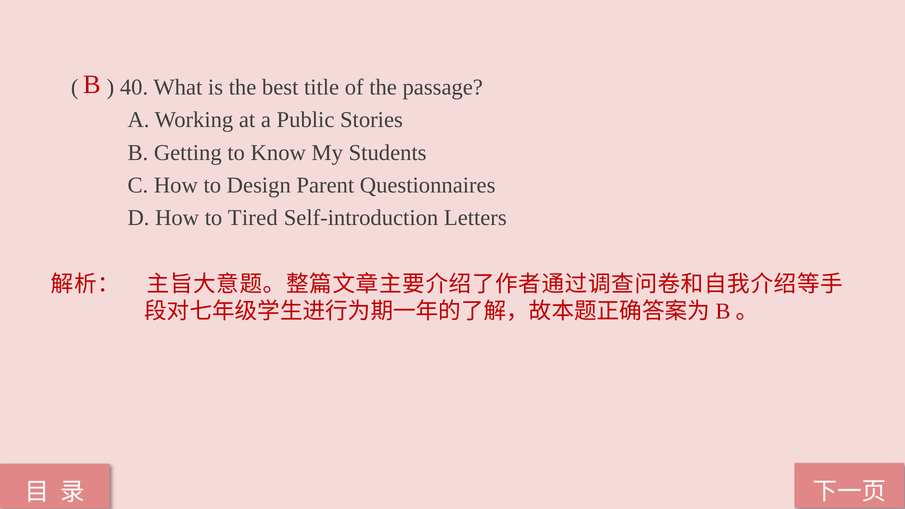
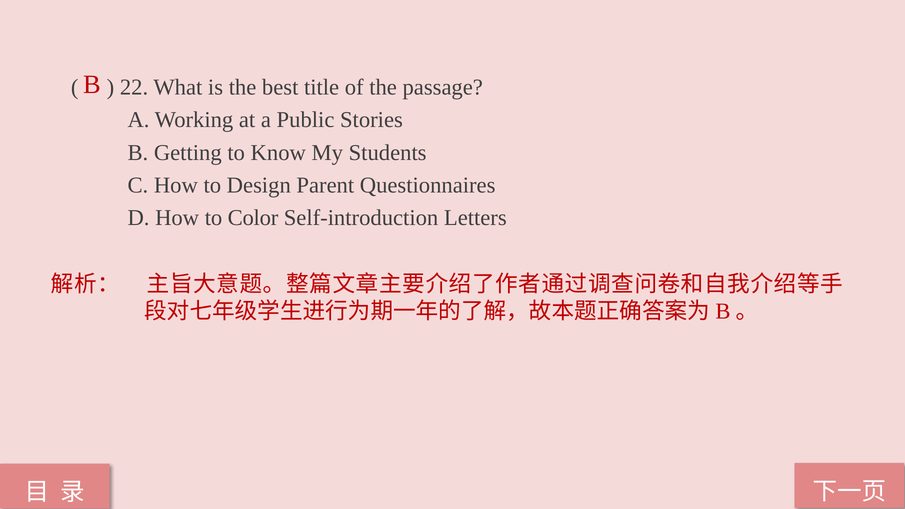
40: 40 -> 22
Tired: Tired -> Color
